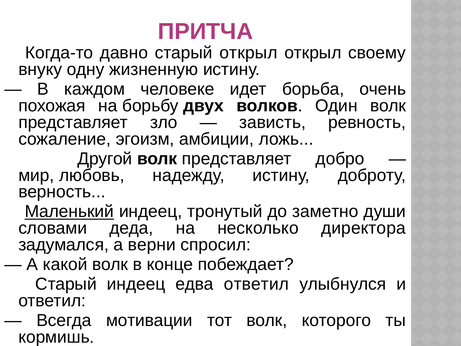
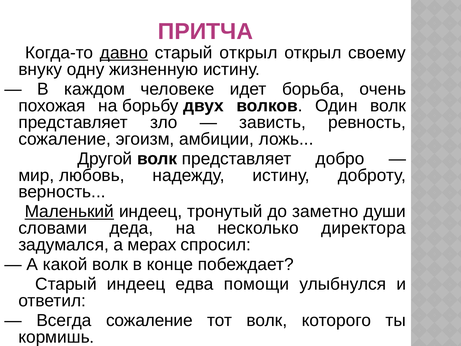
давно underline: none -> present
верни: верни -> мерах
едва ответил: ответил -> помощи
Всегда мотивации: мотивации -> сожаление
